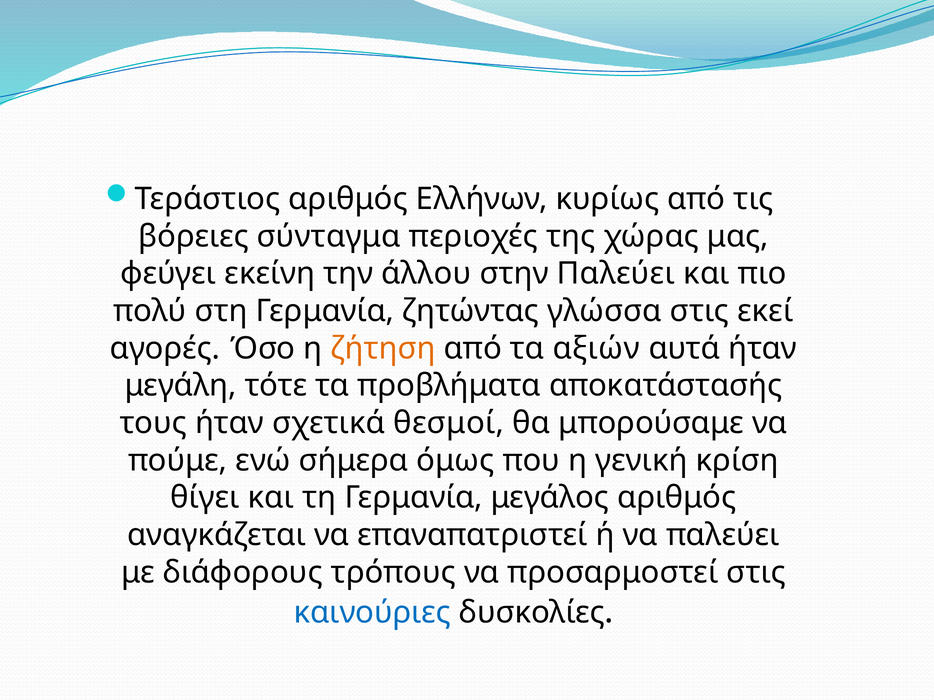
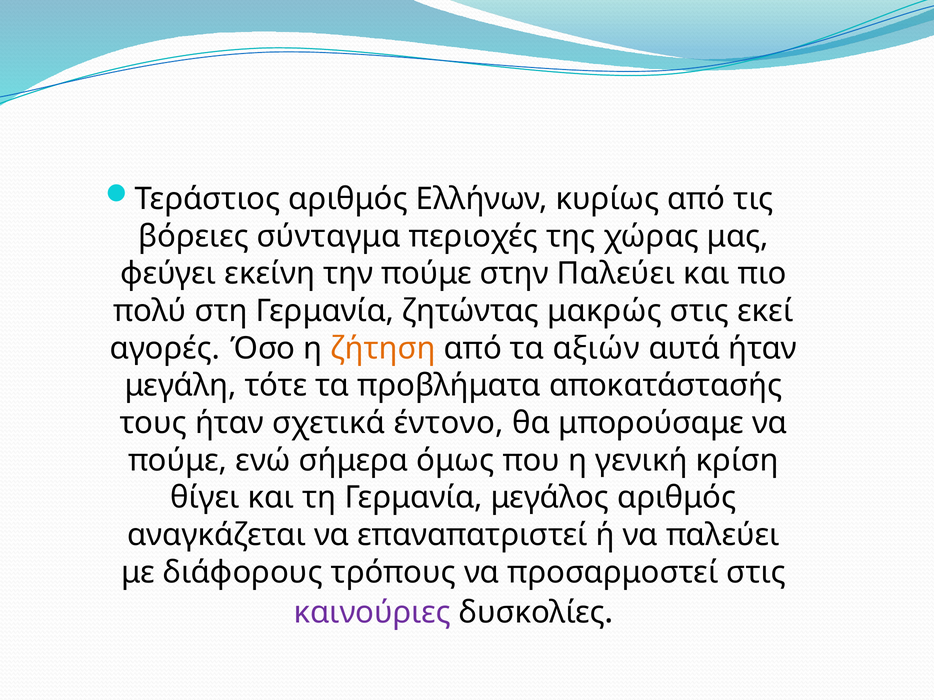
την άλλου: άλλου -> πούμε
γλώσσα: γλώσσα -> μακρώς
θεσμοί: θεσμοί -> έντονο
καινούριες colour: blue -> purple
